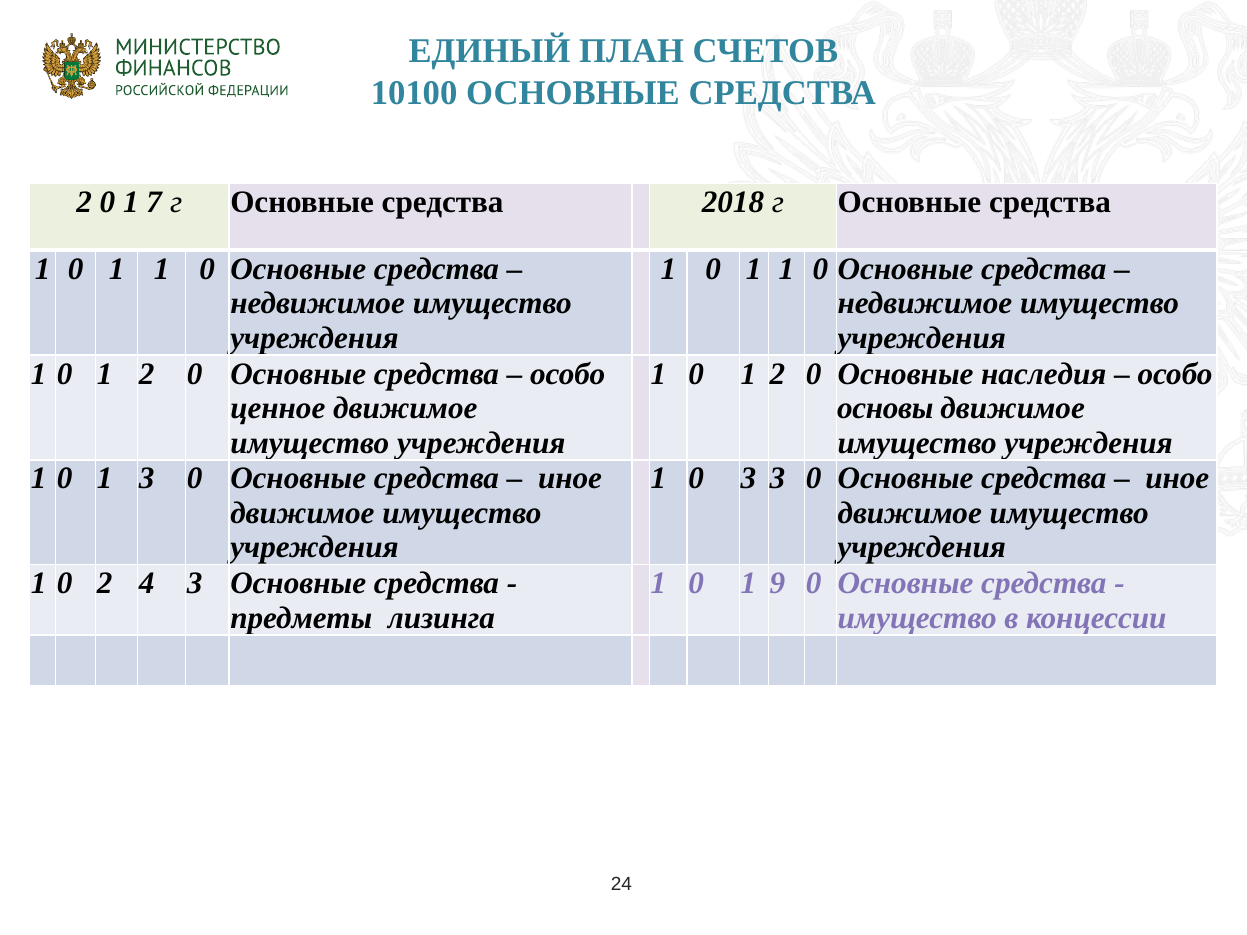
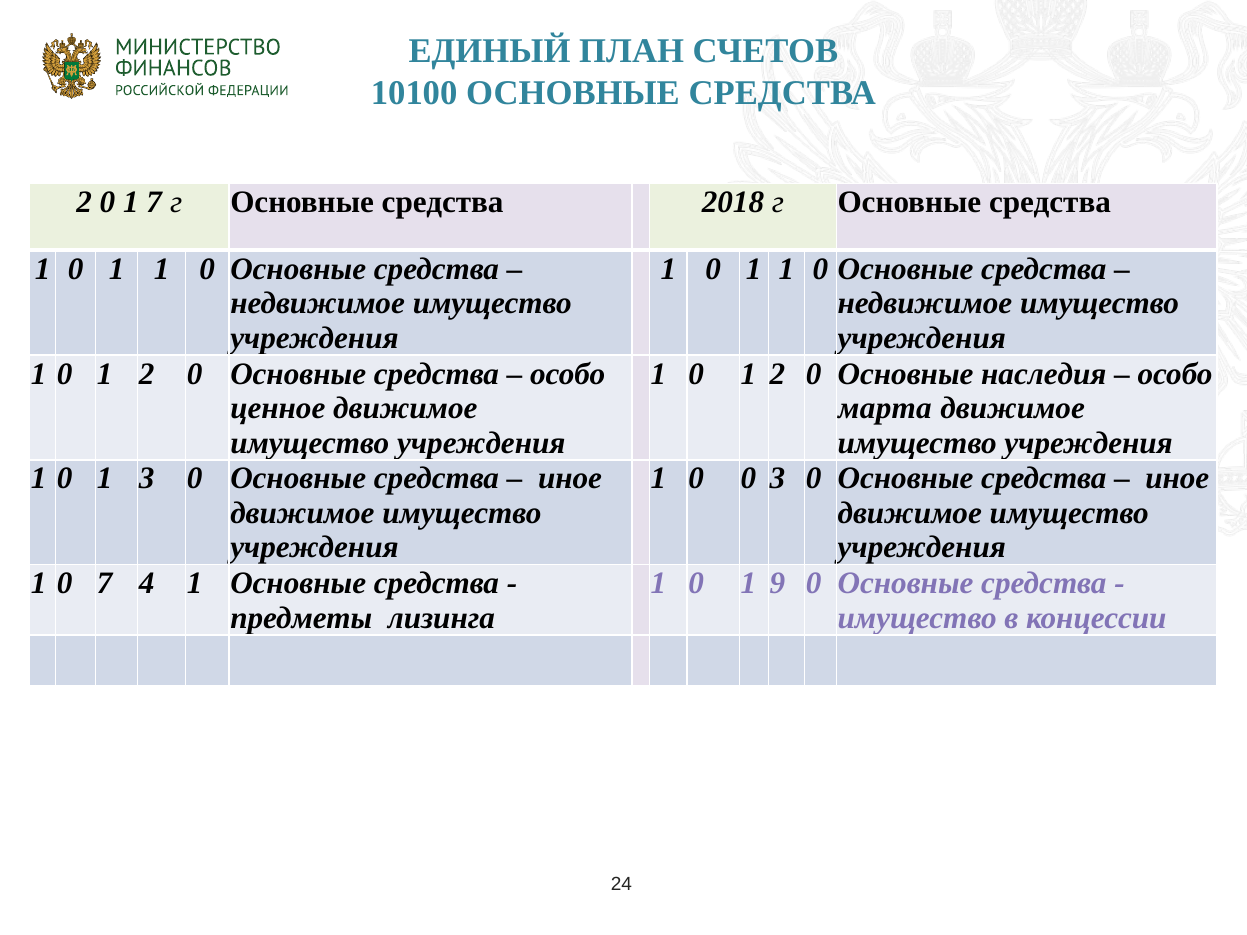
основы: основы -> марта
0 3: 3 -> 0
0 2: 2 -> 7
4 3: 3 -> 1
